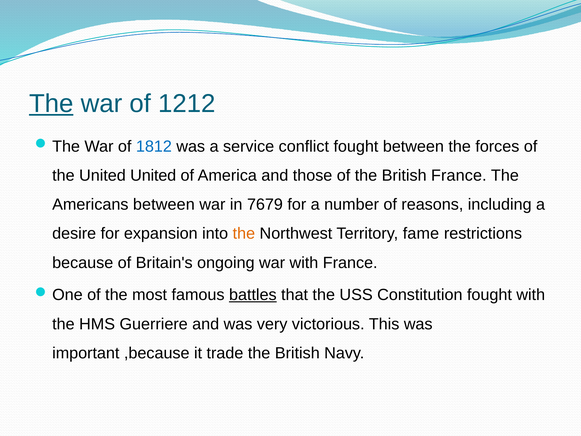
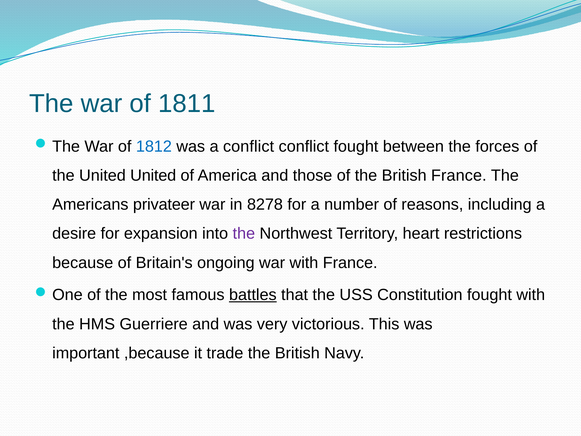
The at (51, 104) underline: present -> none
1212: 1212 -> 1811
a service: service -> conflict
Americans between: between -> privateer
7679: 7679 -> 8278
the at (244, 233) colour: orange -> purple
fame: fame -> heart
